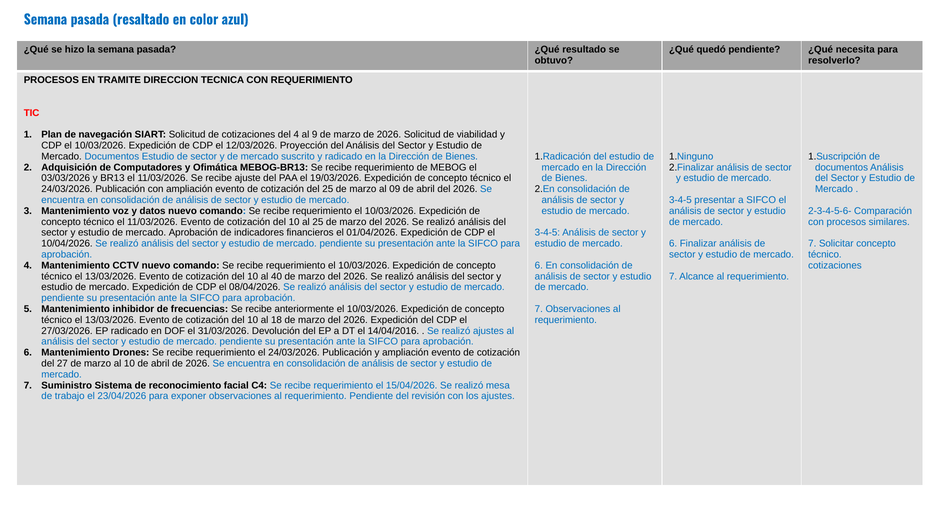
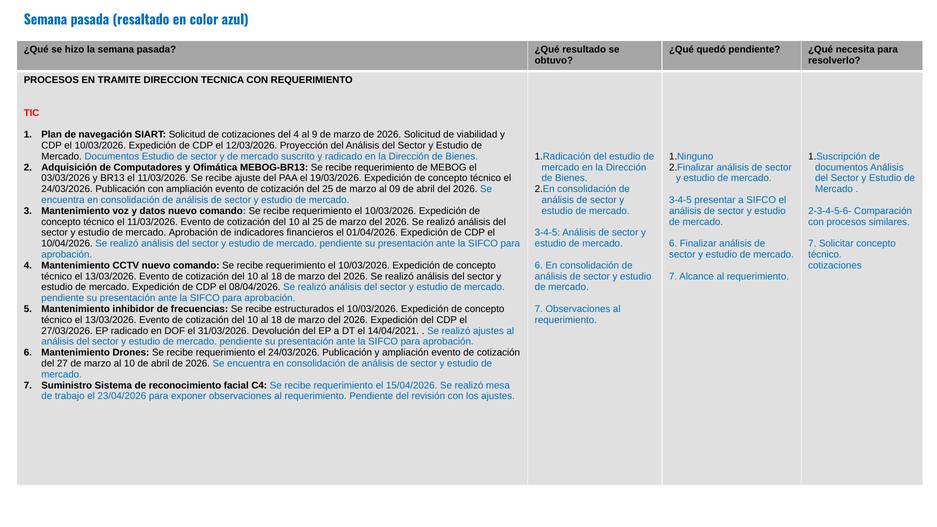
40 at (277, 276): 40 -> 18
anteriormente: anteriormente -> estructurados
14/04/2016: 14/04/2016 -> 14/04/2021
